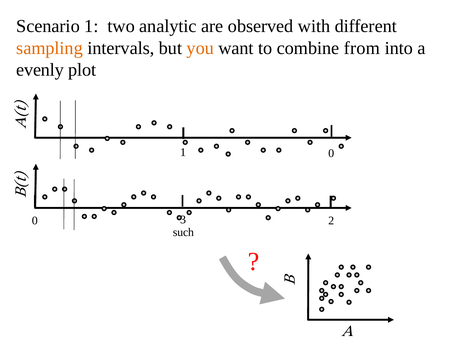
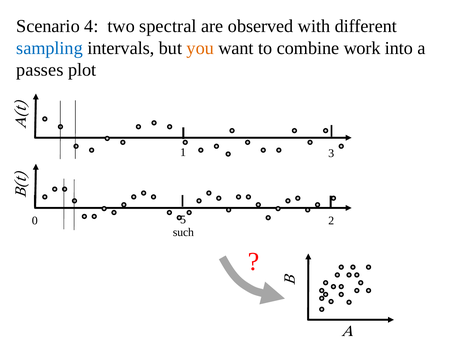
Scenario 1: 1 -> 4
analytic: analytic -> spectral
sampling colour: orange -> blue
from: from -> work
evenly: evenly -> passes
1 0: 0 -> 3
3: 3 -> 5
